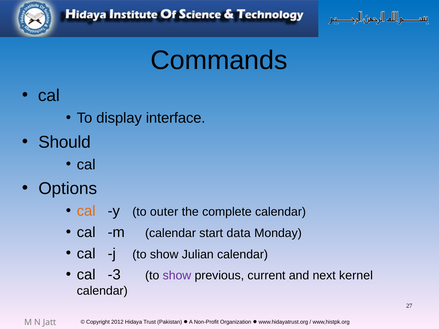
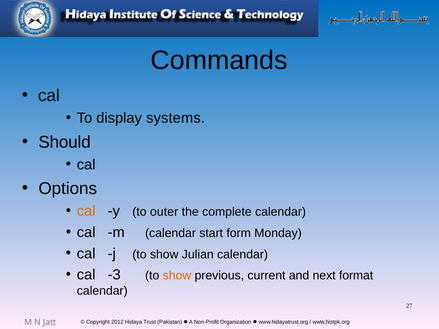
interface: interface -> systems
data: data -> form
show at (177, 276) colour: purple -> orange
kernel: kernel -> format
